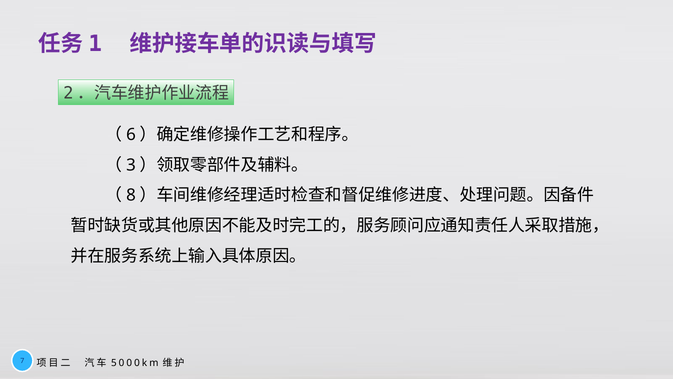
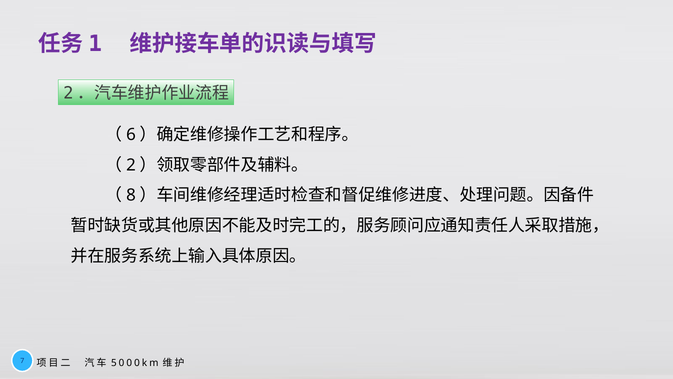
3: 3 -> 2
